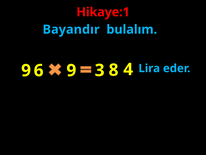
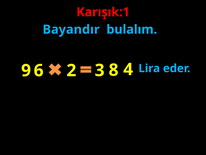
Hikaye:1: Hikaye:1 -> Karışık:1
9: 9 -> 2
